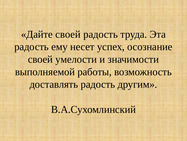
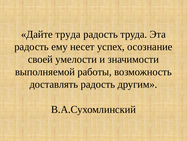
Дайте своей: своей -> труда
